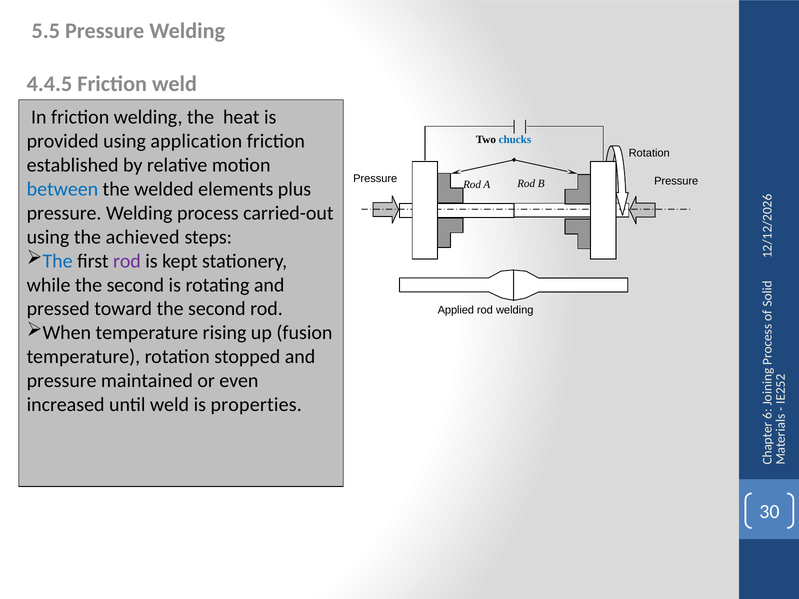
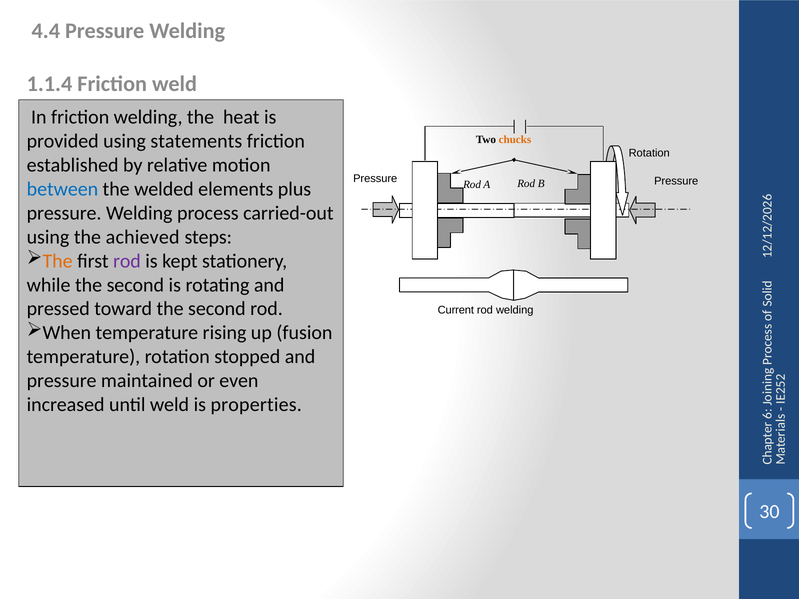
5.5: 5.5 -> 4.4
4.4.5: 4.4.5 -> 1.1.4
application: application -> statements
chucks colour: blue -> orange
The at (58, 261) colour: blue -> orange
Applied: Applied -> Current
